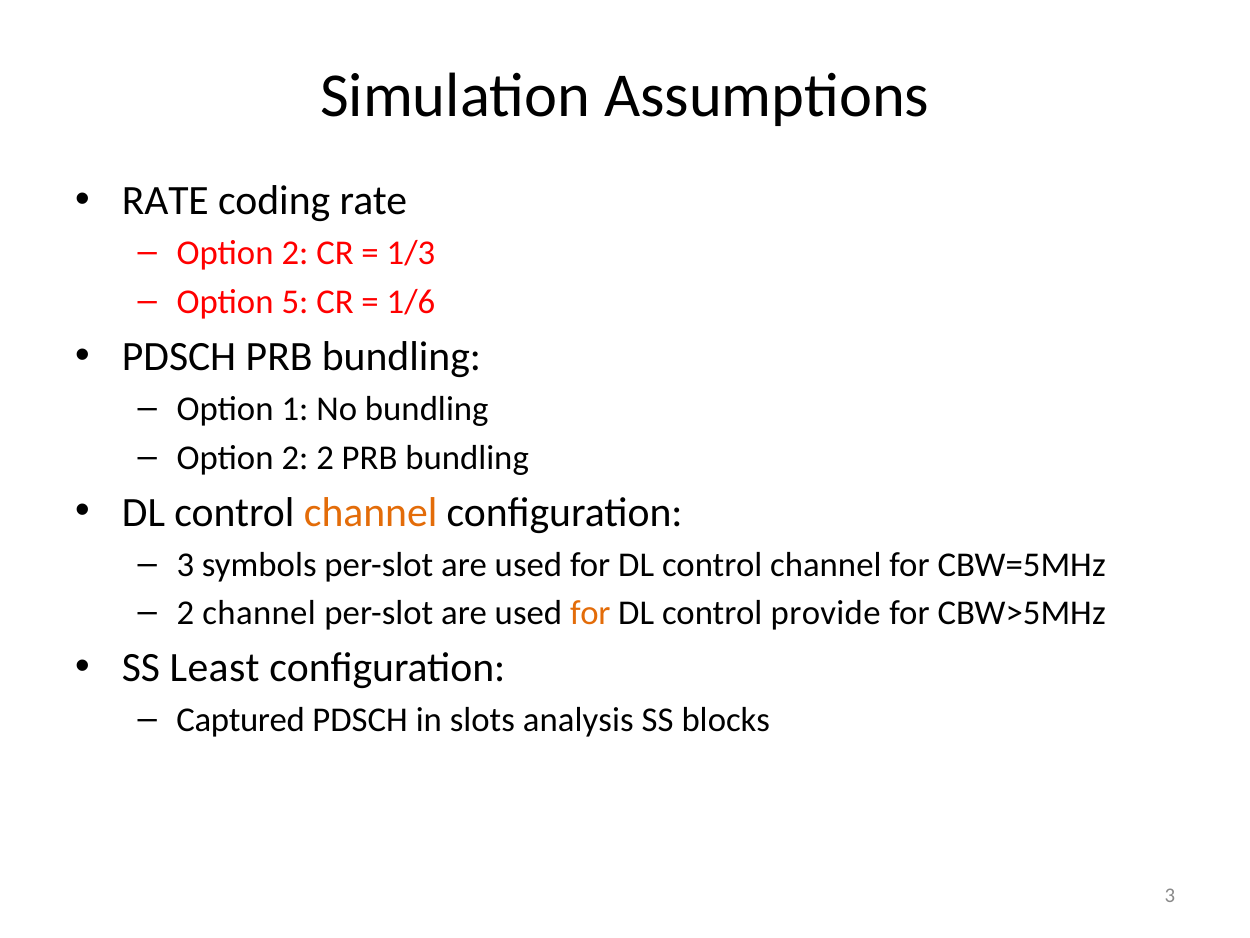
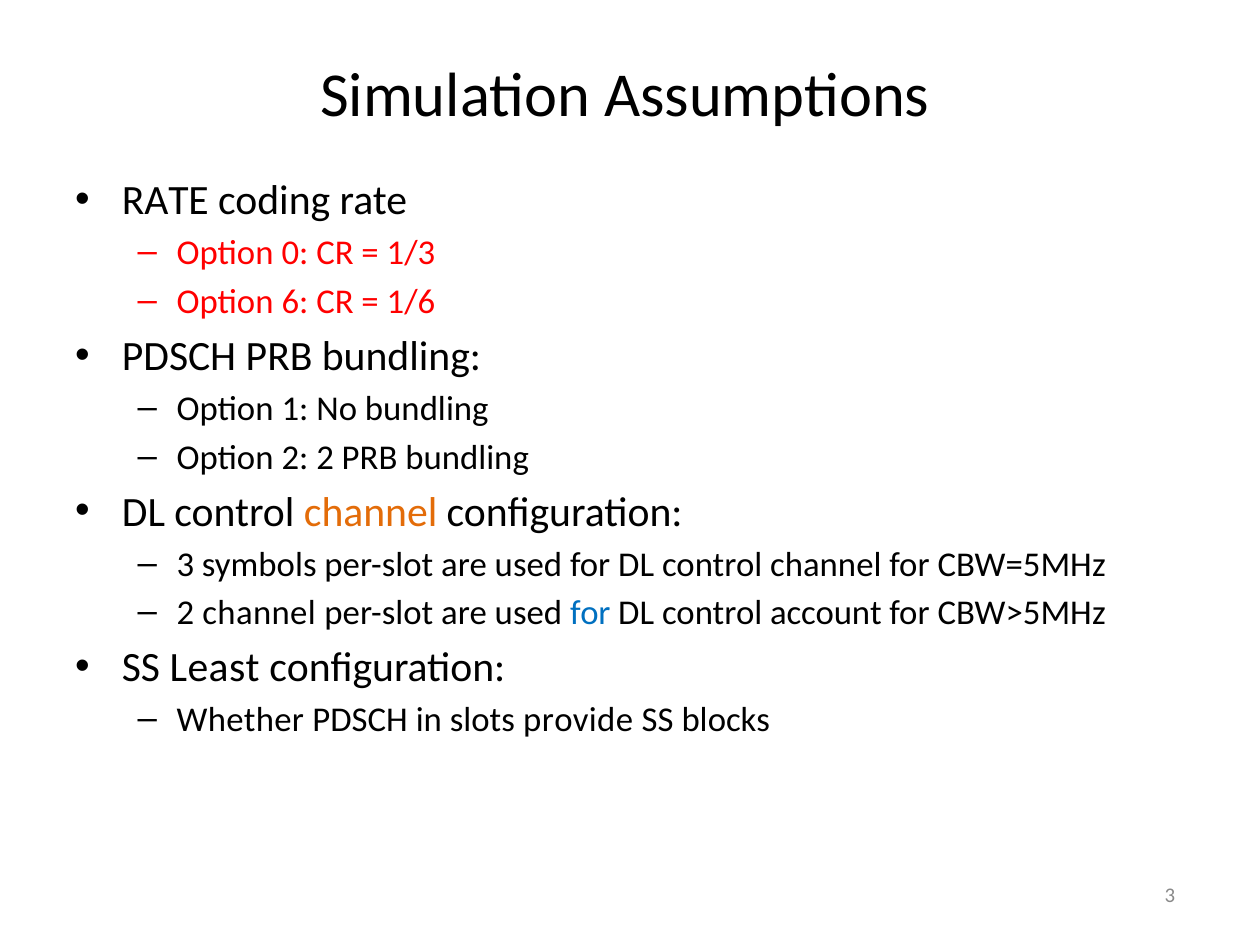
2 at (295, 253): 2 -> 0
5: 5 -> 6
for at (590, 613) colour: orange -> blue
provide: provide -> account
Captured: Captured -> Whether
analysis: analysis -> provide
